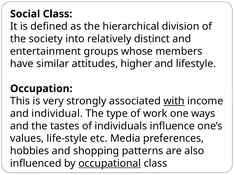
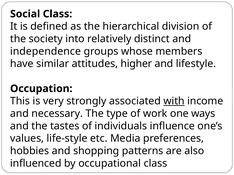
entertainment: entertainment -> independence
individual: individual -> necessary
occupational underline: present -> none
